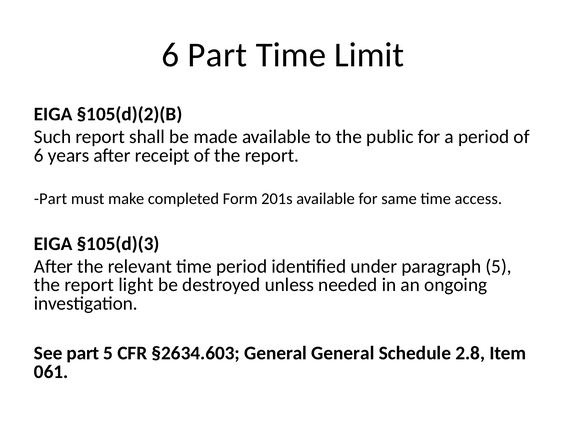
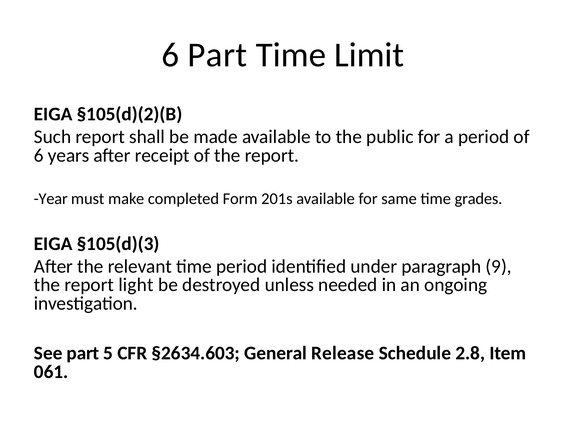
Part at (51, 199): Part -> Year
access: access -> grades
paragraph 5: 5 -> 9
General General: General -> Release
